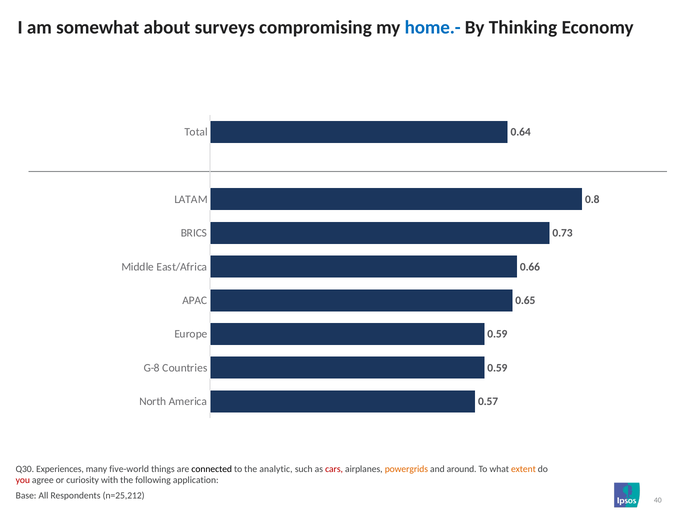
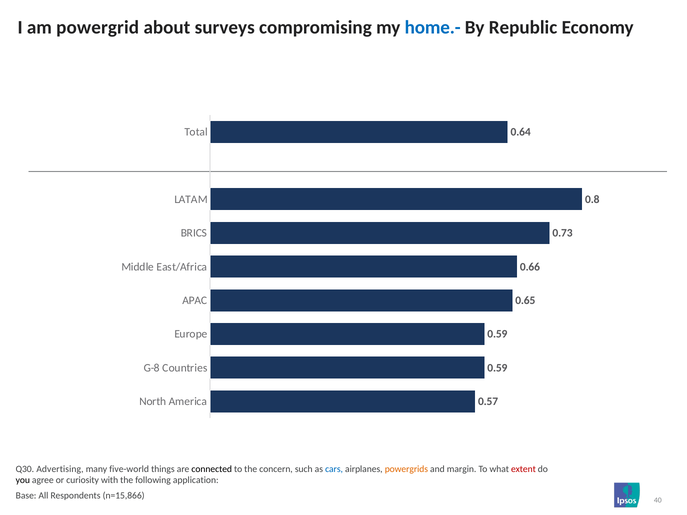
somewhat: somewhat -> powergrid
Thinking: Thinking -> Republic
Experiences: Experiences -> Advertising
analytic: analytic -> concern
cars colour: red -> blue
around: around -> margin
extent colour: orange -> red
you colour: red -> black
n=25,212: n=25,212 -> n=15,866
